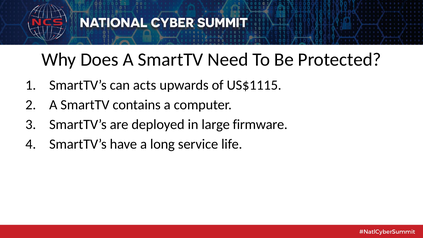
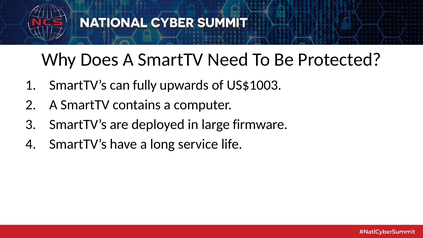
acts: acts -> fully
US$1115: US$1115 -> US$1003
